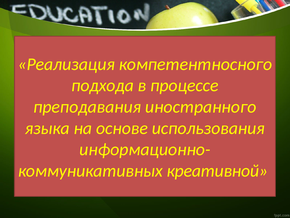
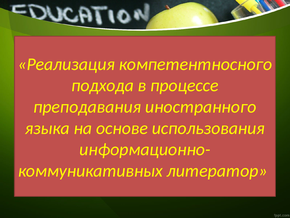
креативной: креативной -> литератор
